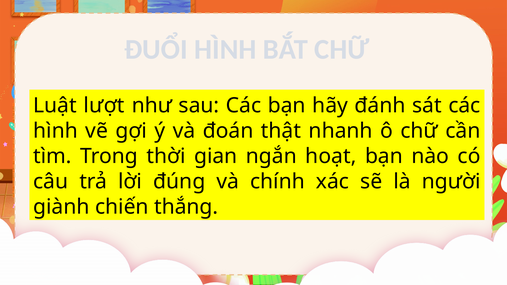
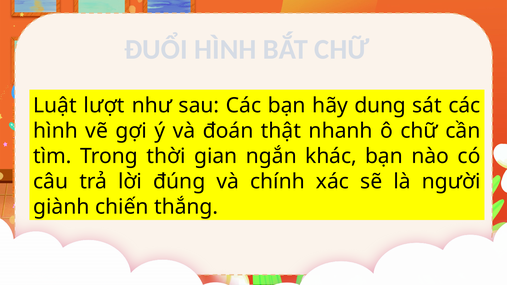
đánh: đánh -> dung
hoạt: hoạt -> khác
